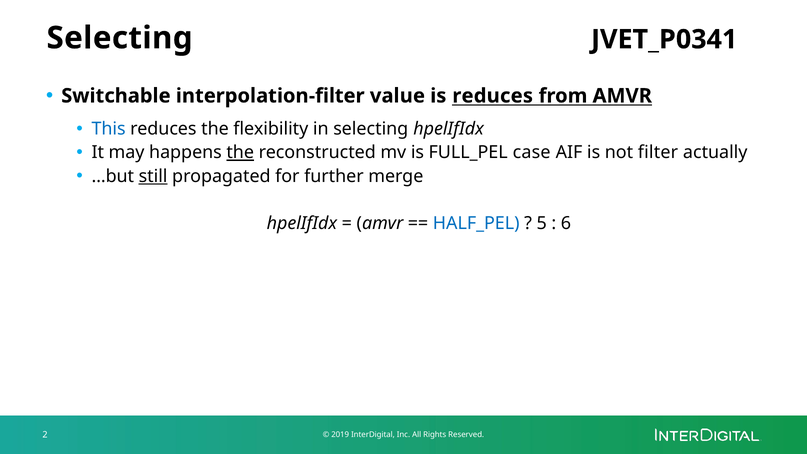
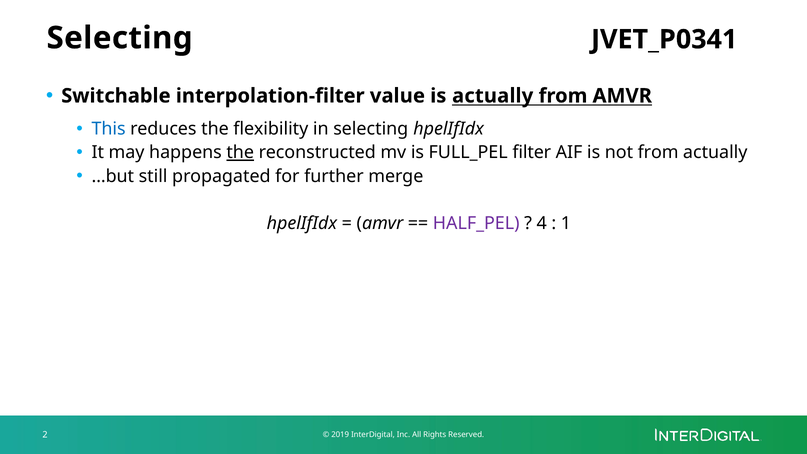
is reduces: reduces -> actually
case: case -> filter
not filter: filter -> from
still underline: present -> none
HALF_PEL colour: blue -> purple
5: 5 -> 4
6: 6 -> 1
